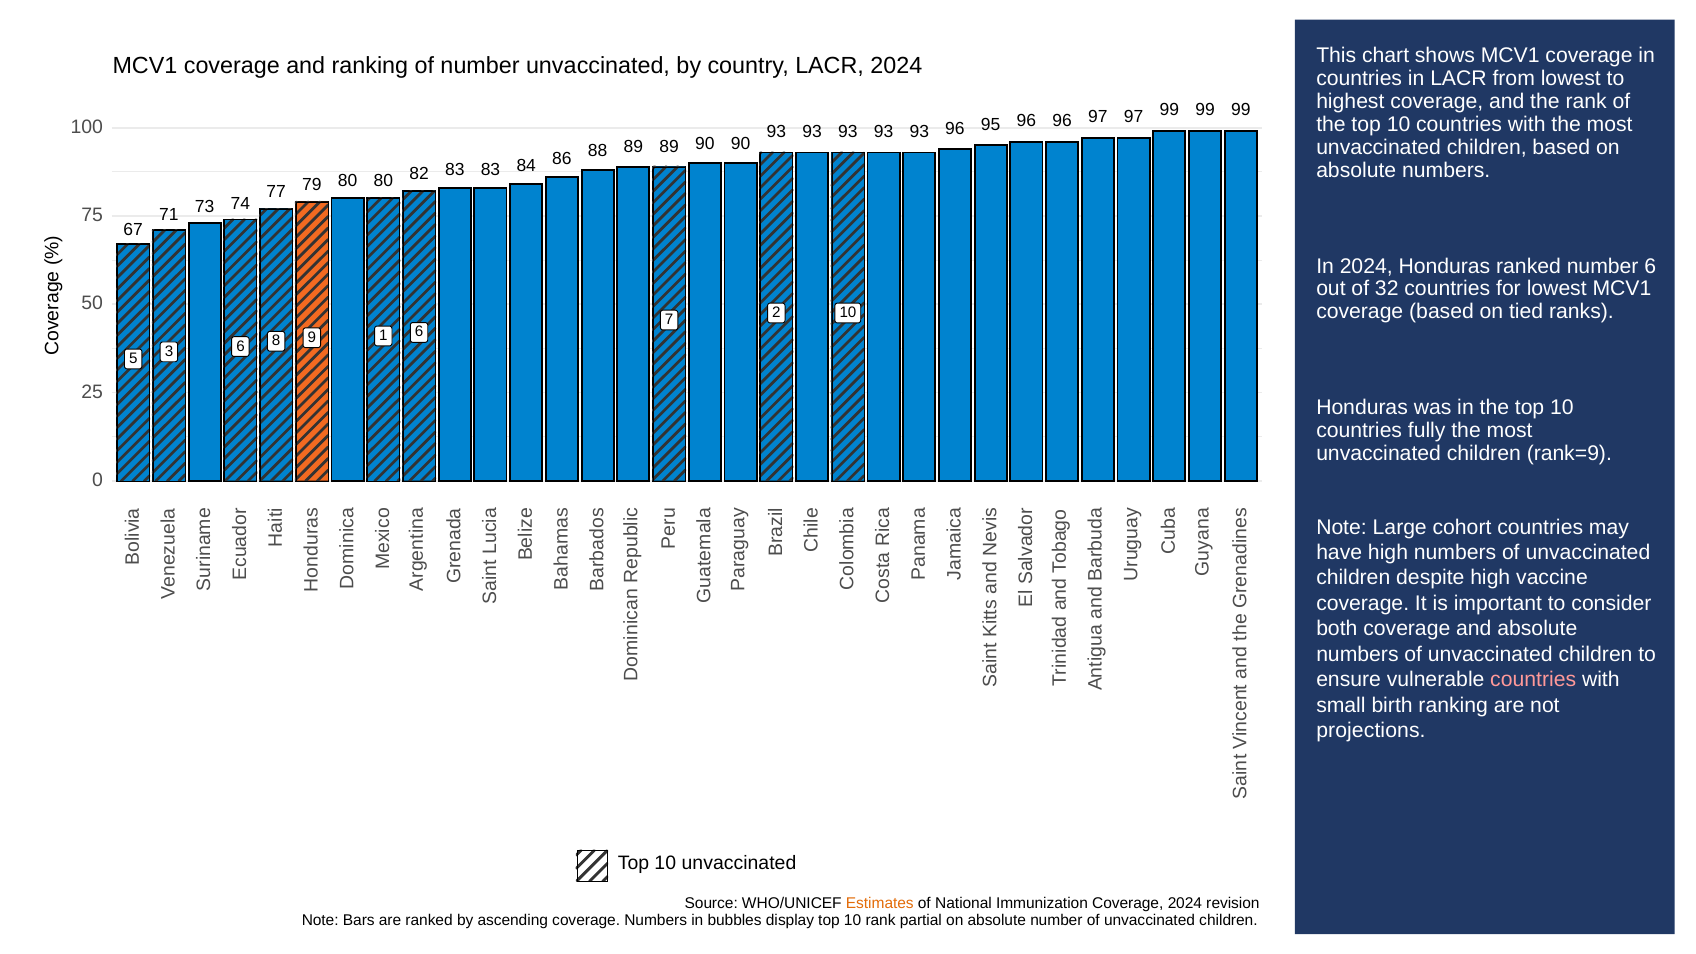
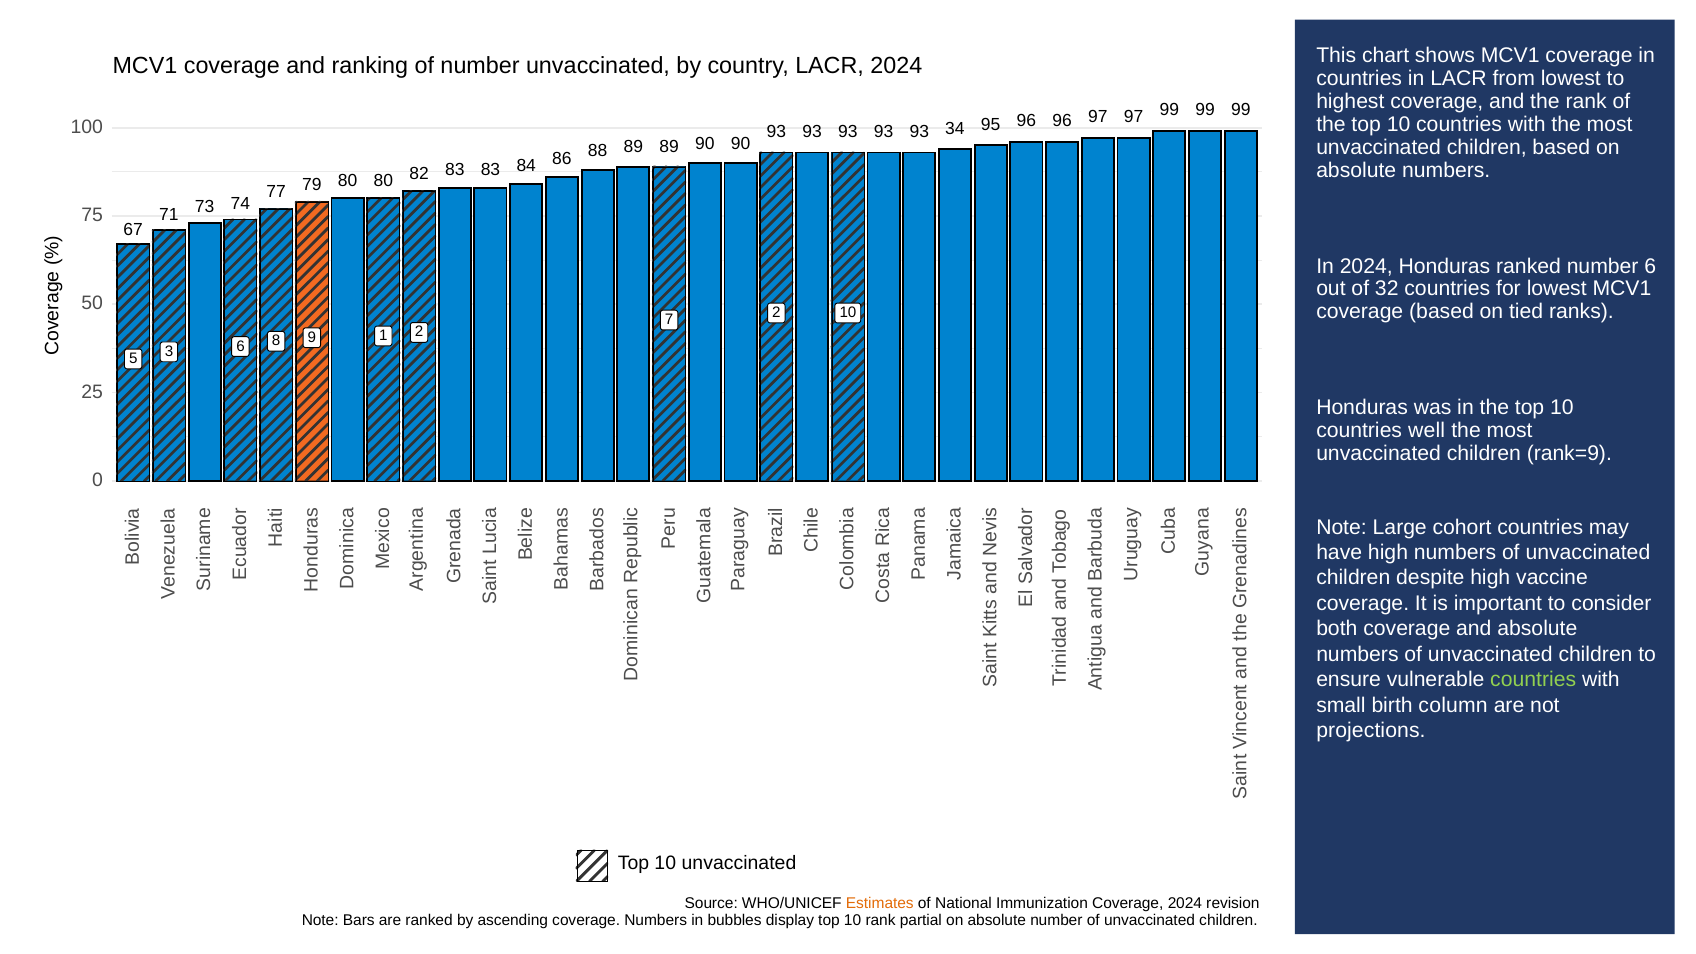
93 96: 96 -> 34
1 6: 6 -> 2
fully: fully -> well
countries at (1533, 680) colour: pink -> light green
birth ranking: ranking -> column
